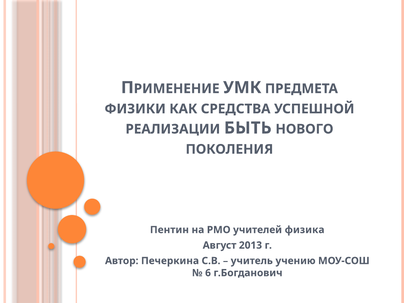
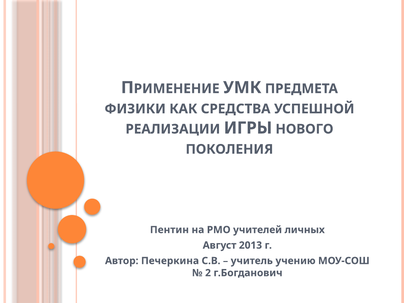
БЫТЬ: БЫТЬ -> ИГРЫ
физика: физика -> личных
6: 6 -> 2
